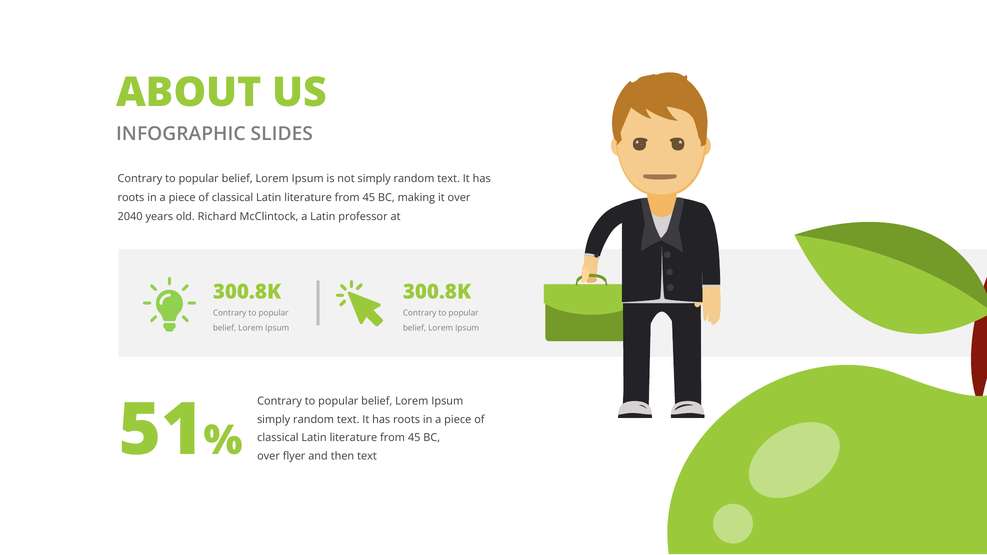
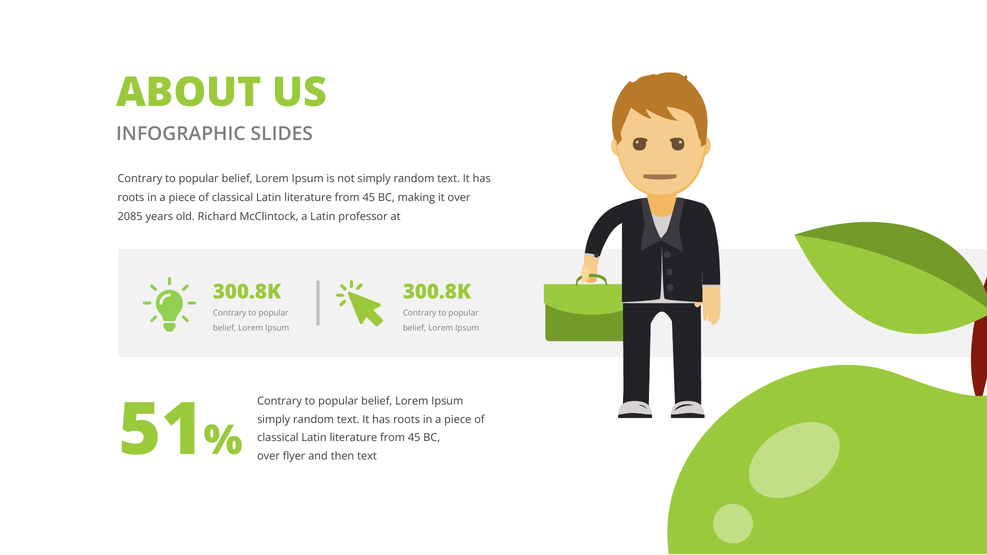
2040: 2040 -> 2085
